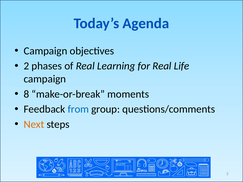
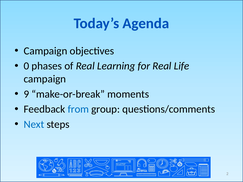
2 at (26, 66): 2 -> 0
8: 8 -> 9
Next colour: orange -> blue
